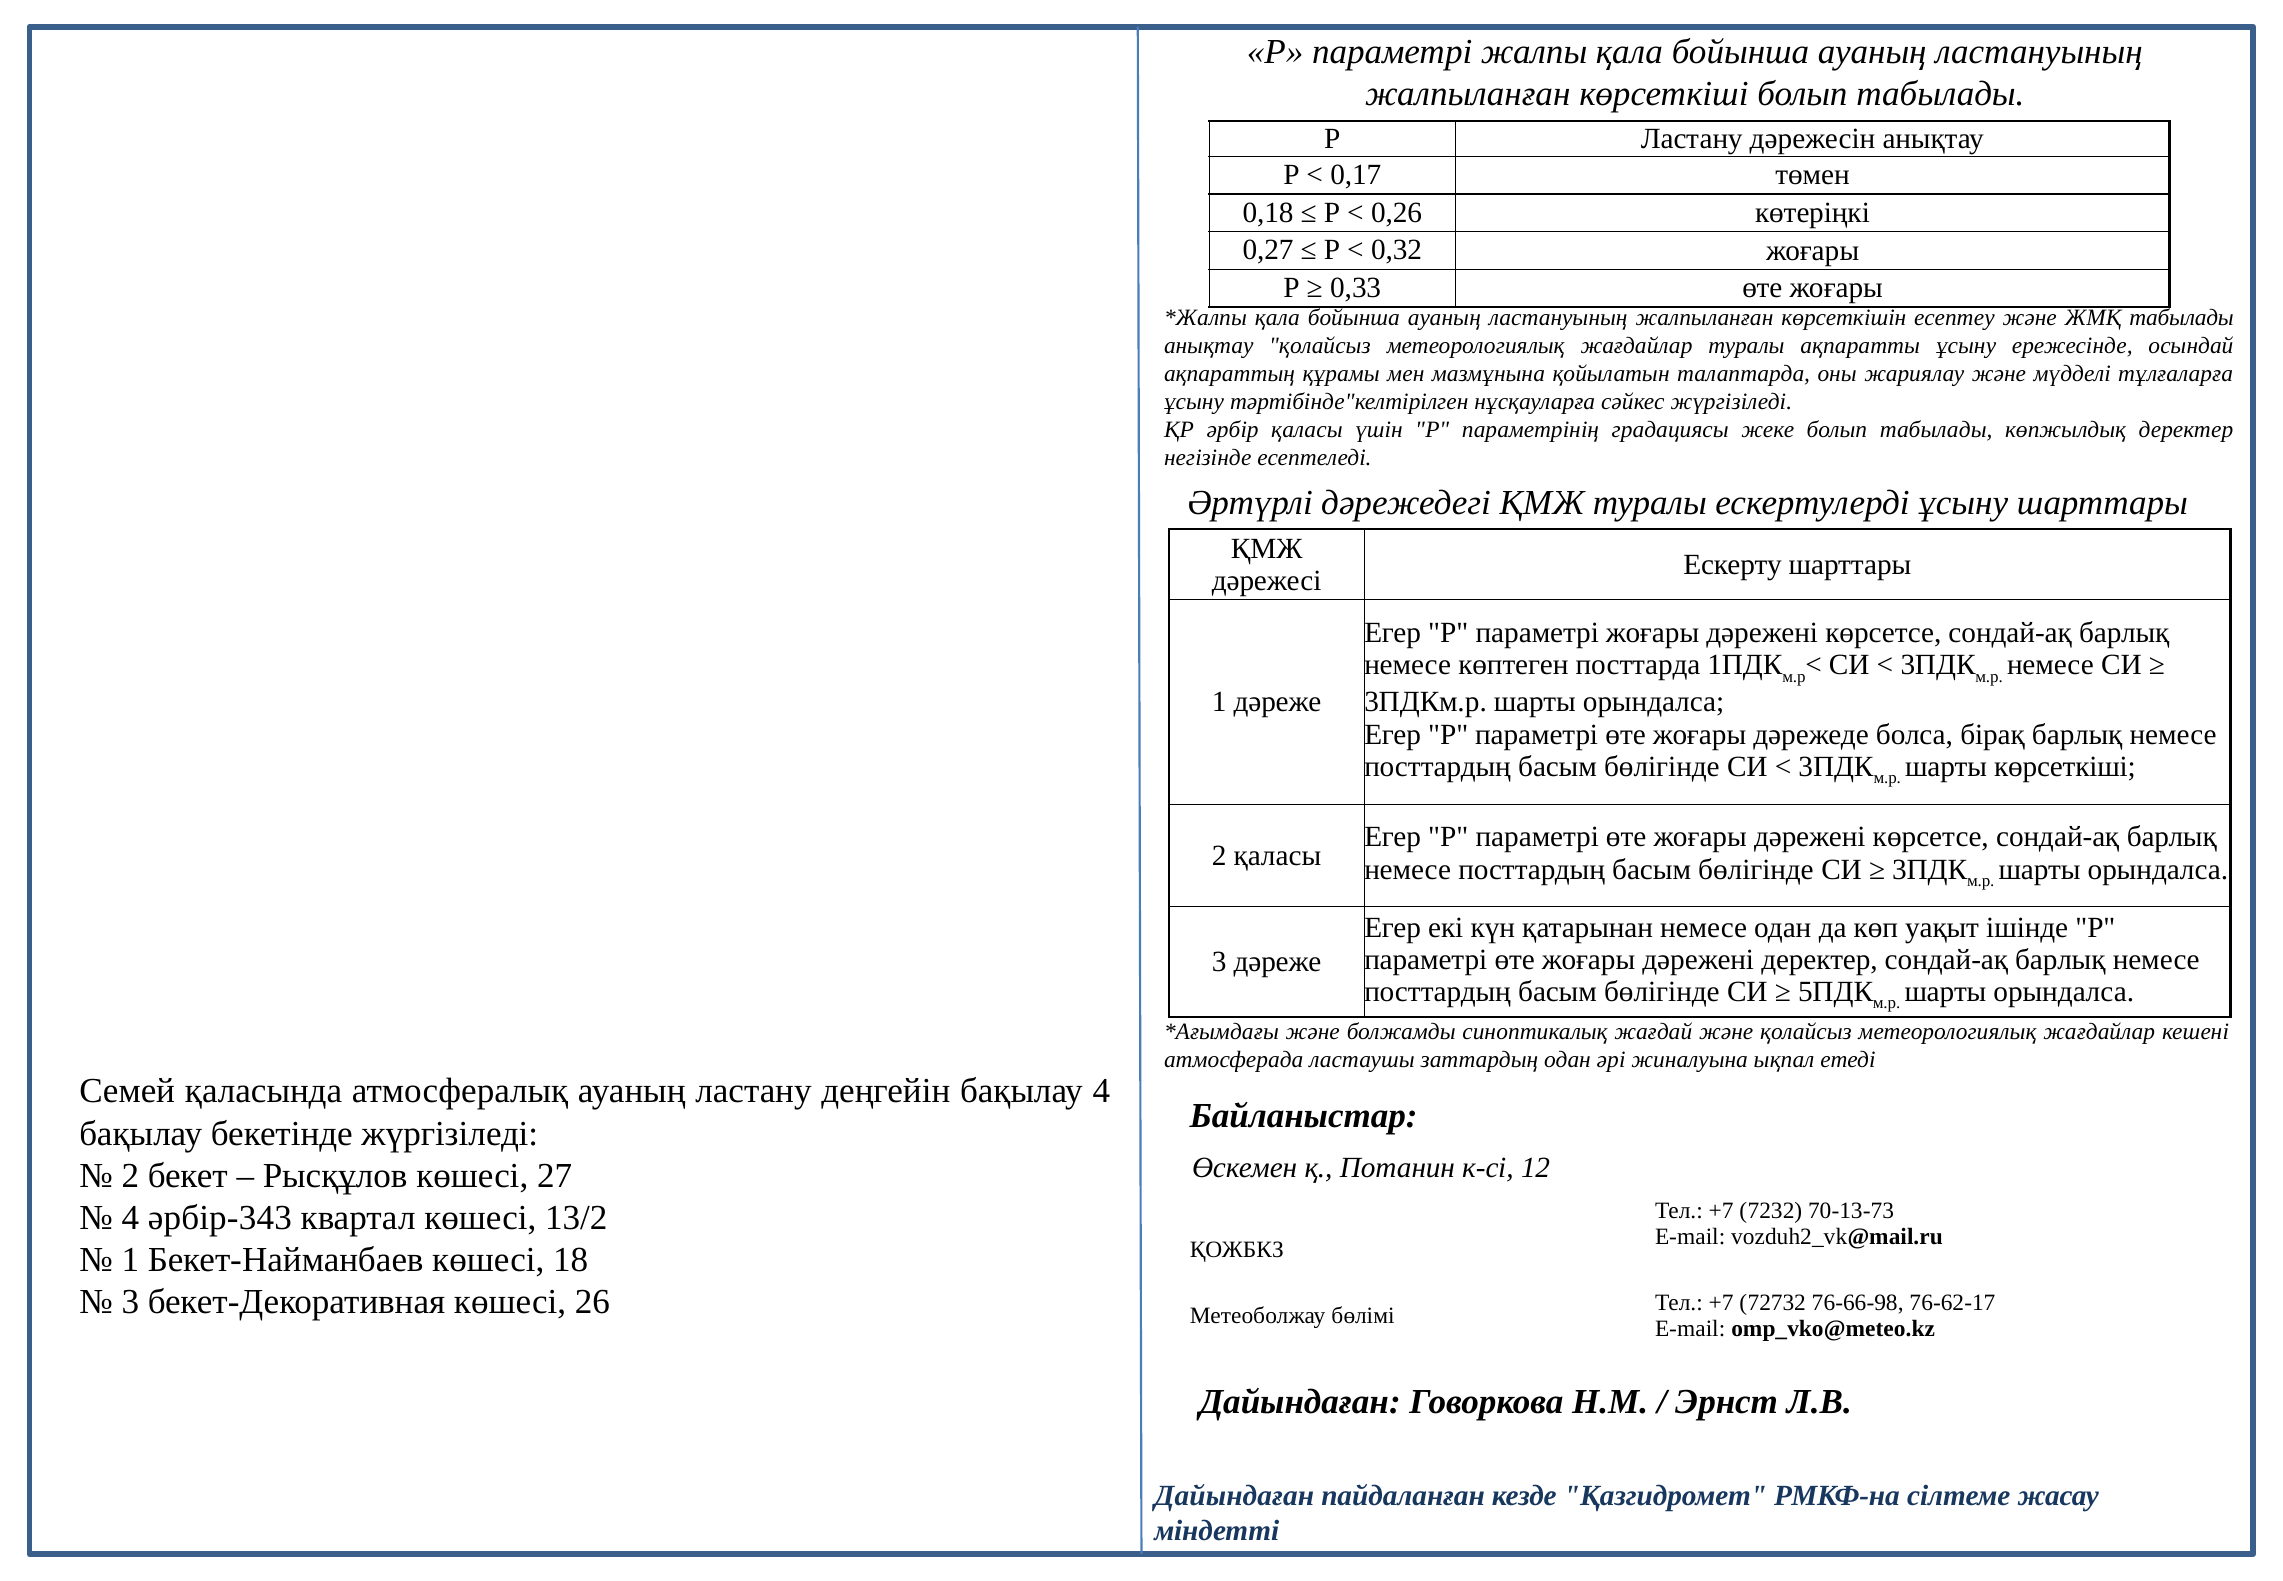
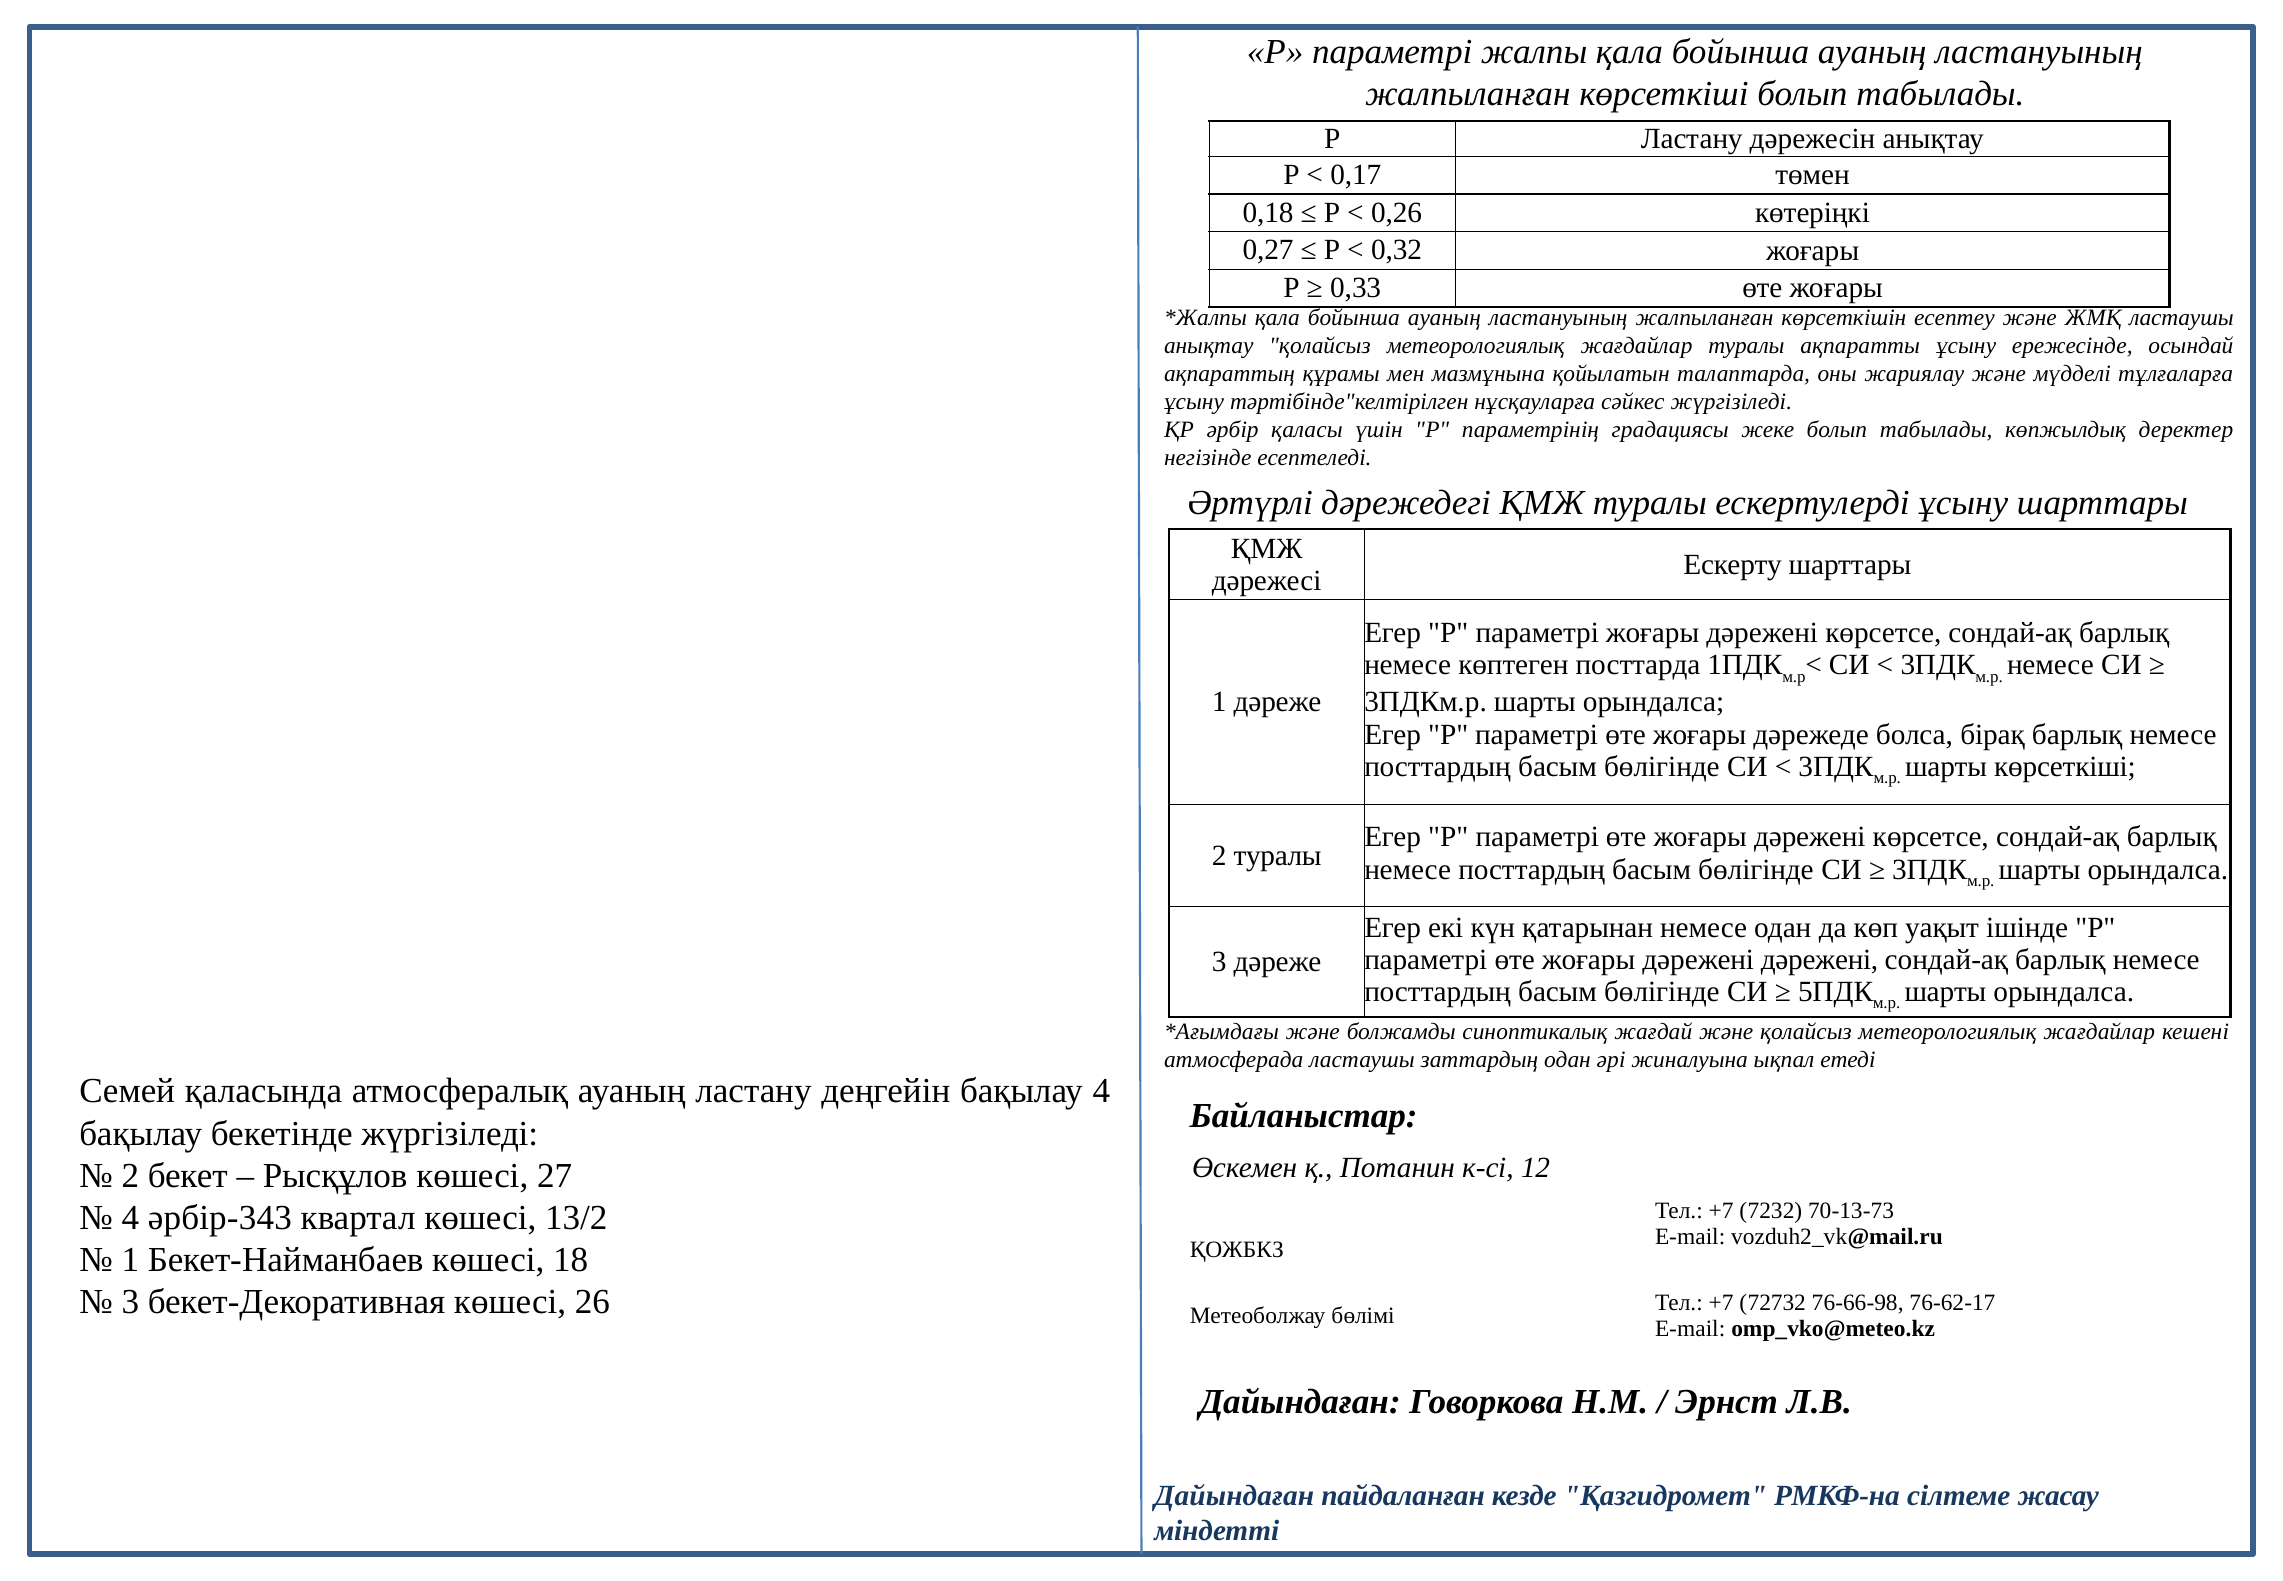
ЖМҚ табылады: табылады -> ластаушы
2 қаласы: қаласы -> туралы
дәрежені деректер: деректер -> дәрежені
